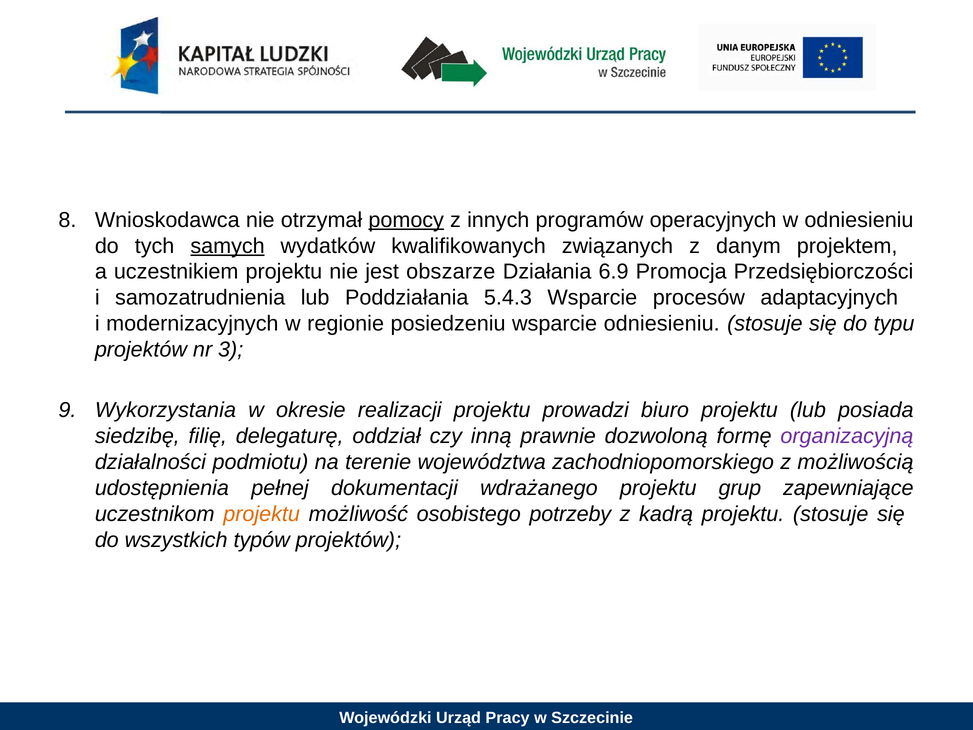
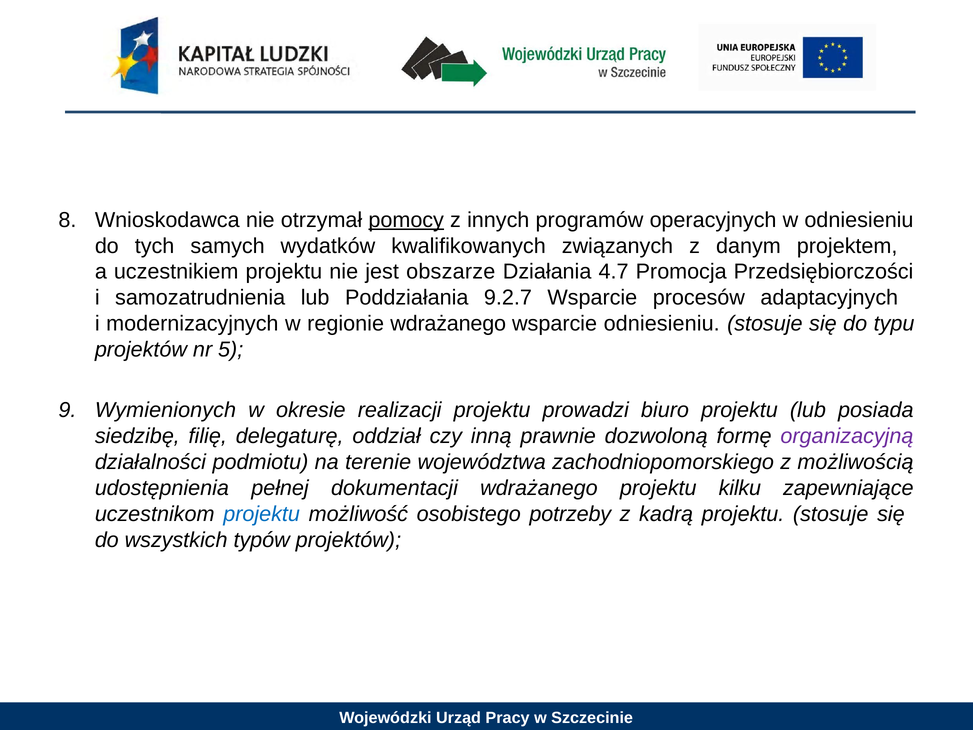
samych underline: present -> none
6.9: 6.9 -> 4.7
5.4.3: 5.4.3 -> 9.2.7
regionie posiedzeniu: posiedzeniu -> wdrażanego
3: 3 -> 5
Wykorzystania: Wykorzystania -> Wymienionych
grup: grup -> kilku
projektu at (262, 514) colour: orange -> blue
